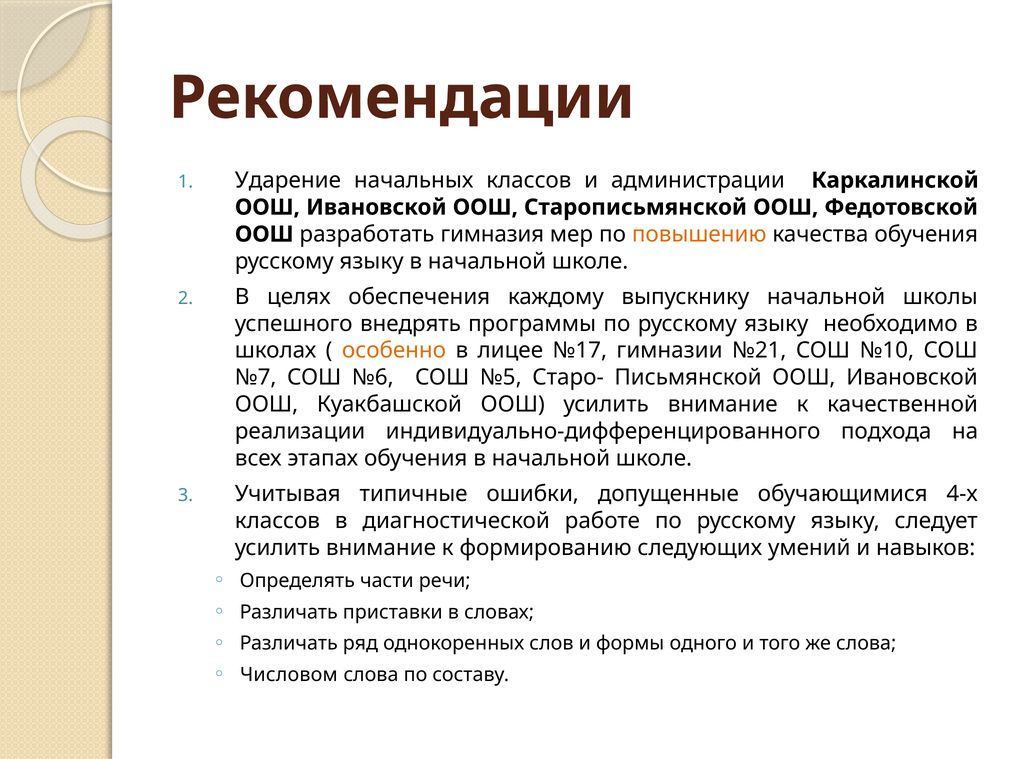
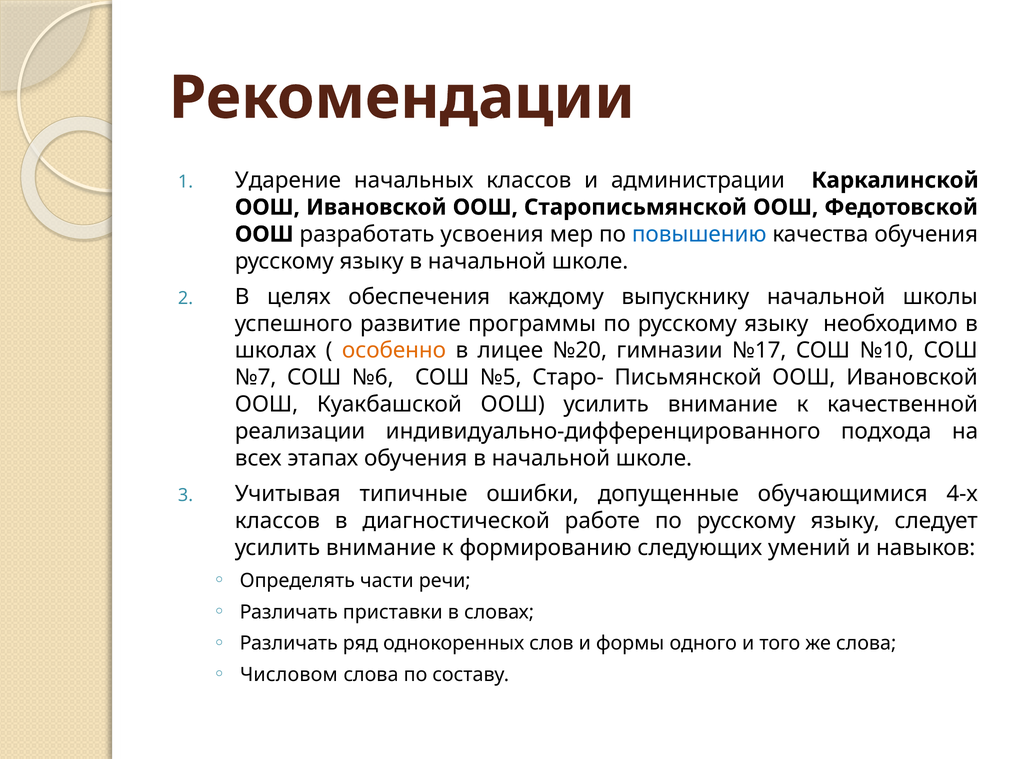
гимназия: гимназия -> усвоения
повышению colour: orange -> blue
внедрять: внедрять -> развитие
№17: №17 -> №20
№21: №21 -> №17
